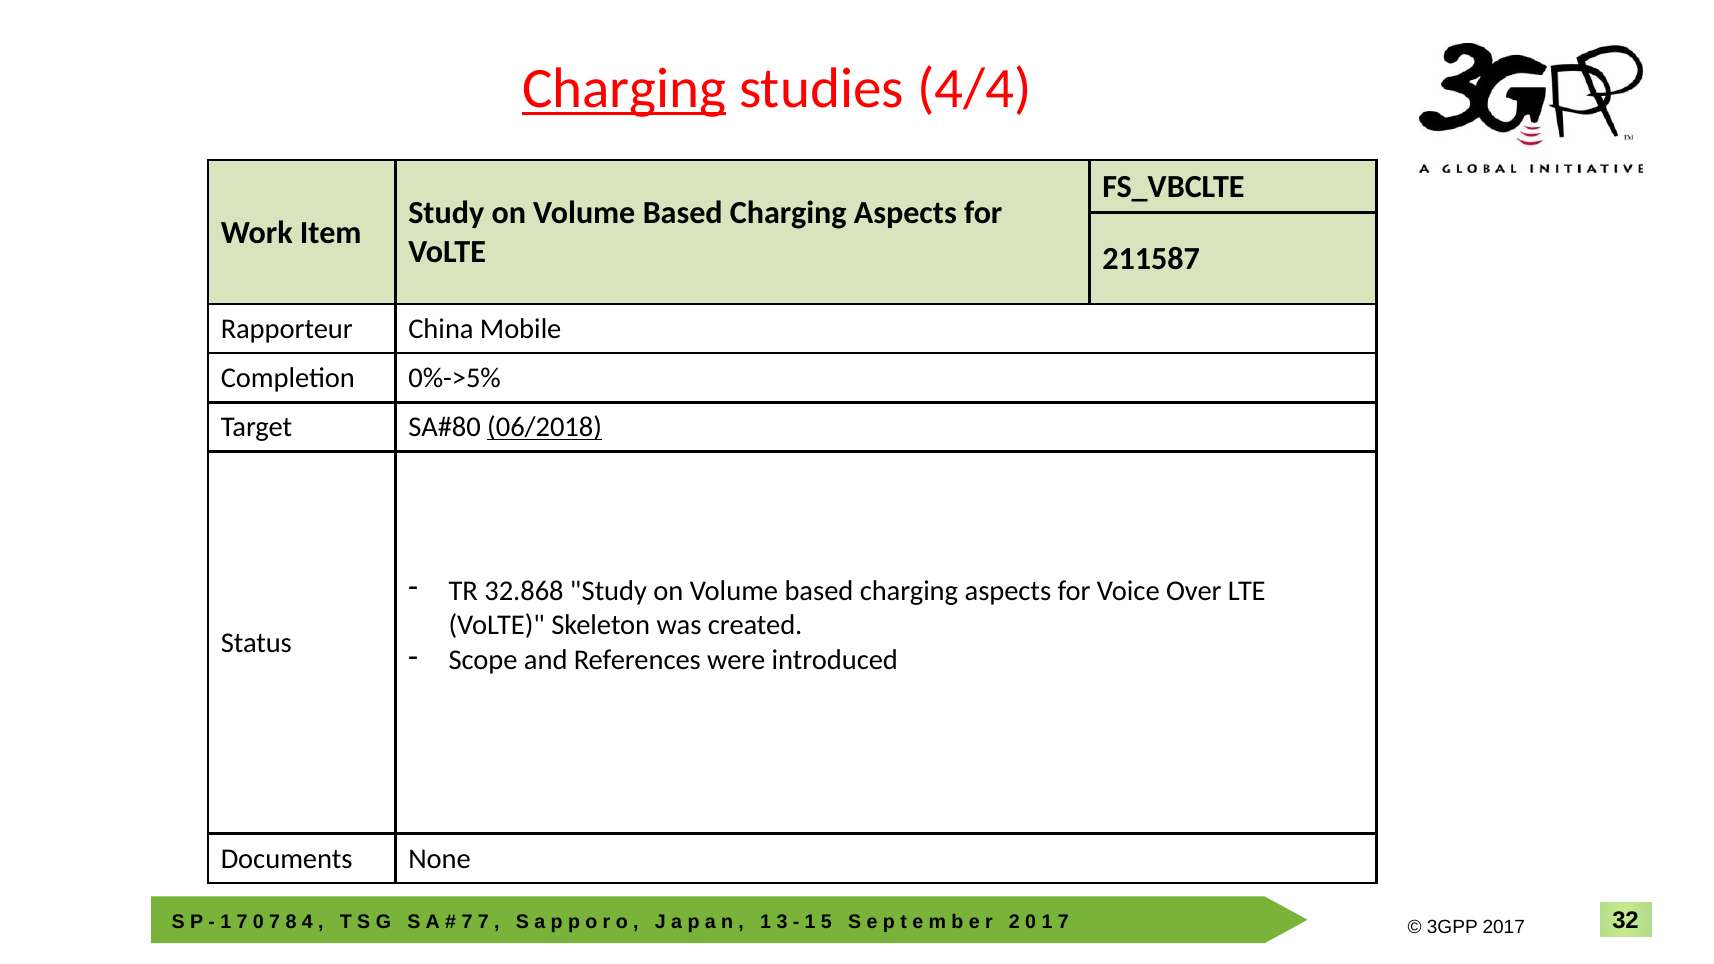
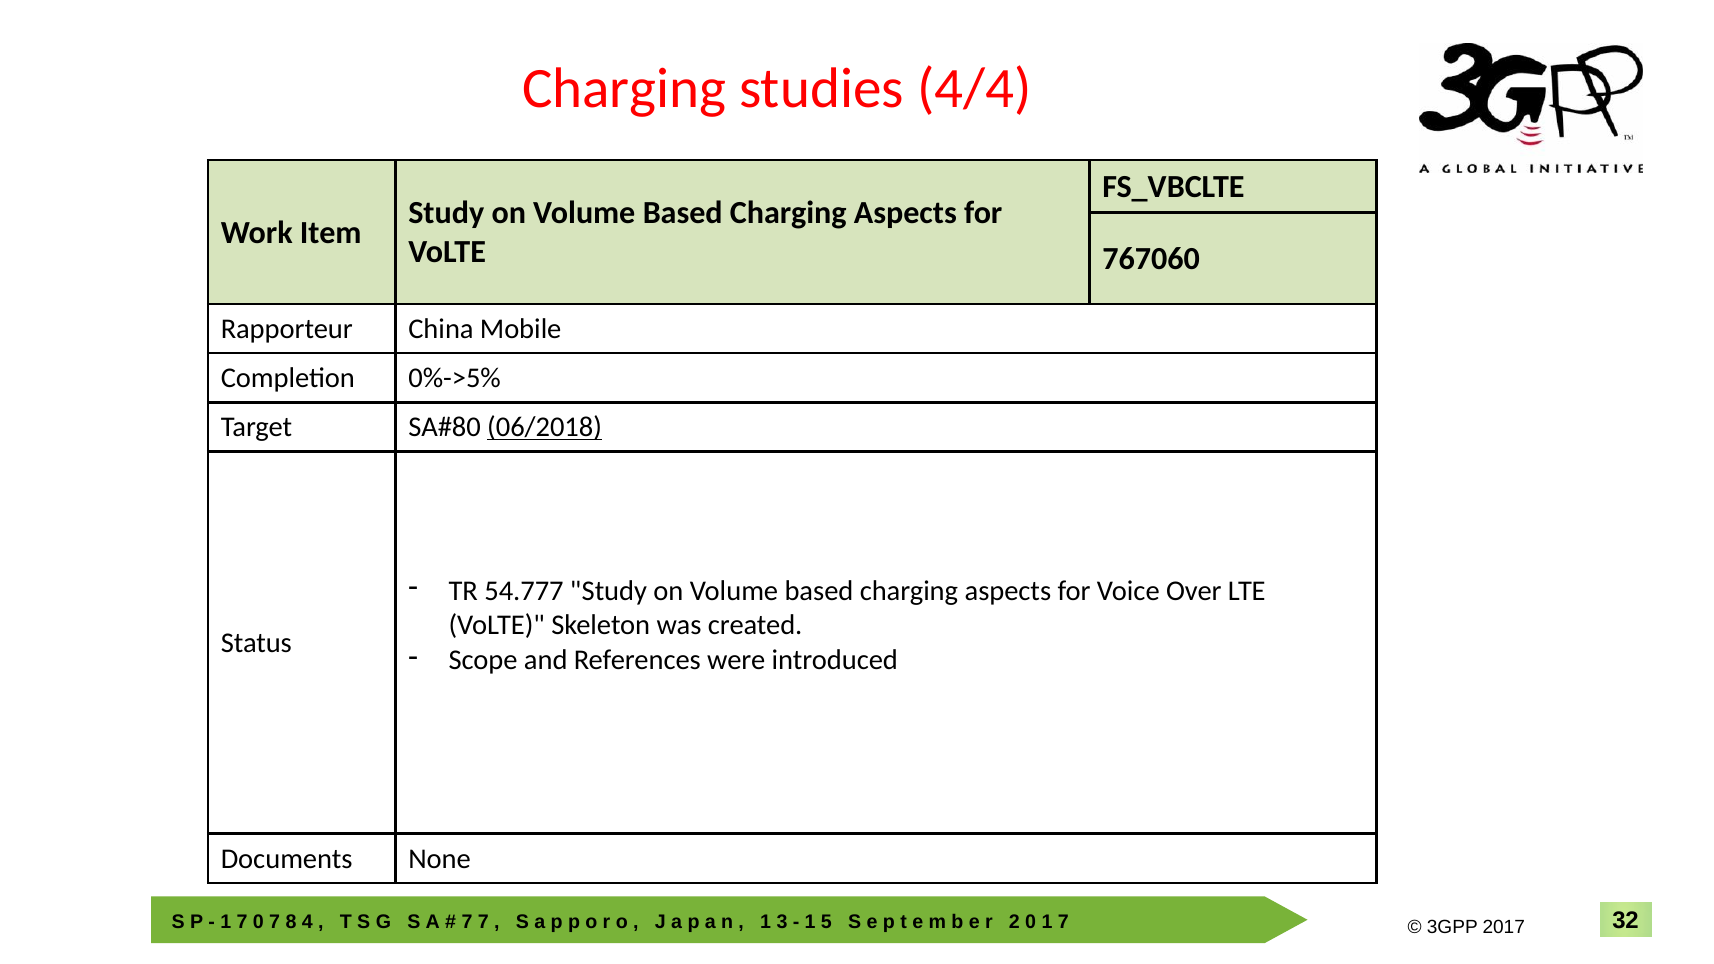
Charging at (624, 89) underline: present -> none
211587: 211587 -> 767060
32.868: 32.868 -> 54.777
